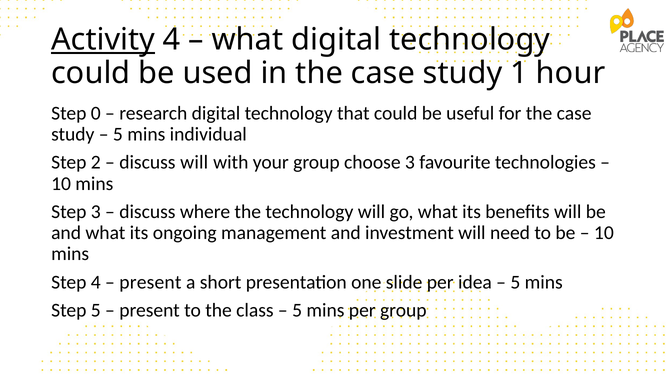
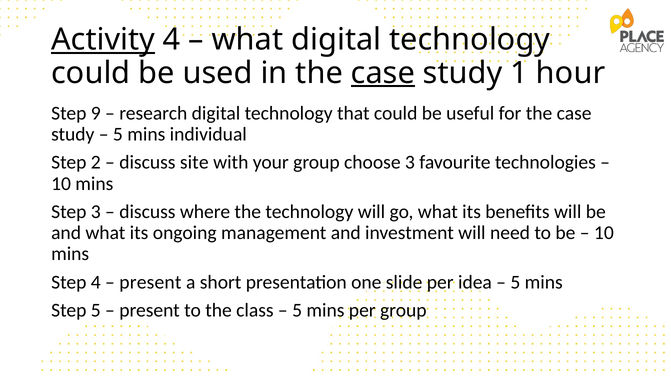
case at (383, 73) underline: none -> present
0: 0 -> 9
discuss will: will -> site
